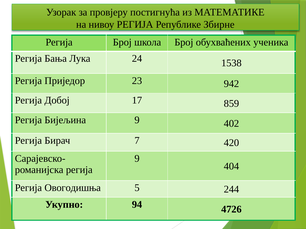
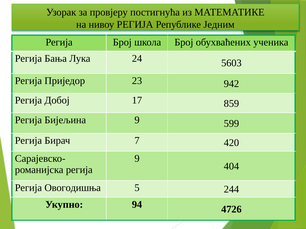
Збирне: Збирне -> Једним
1538: 1538 -> 5603
402: 402 -> 599
